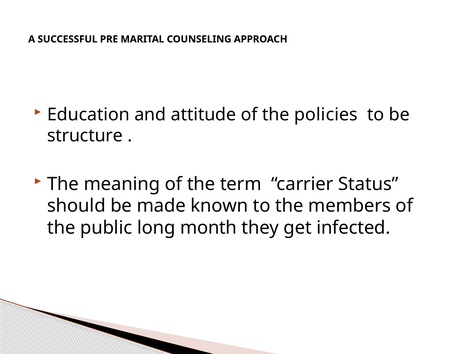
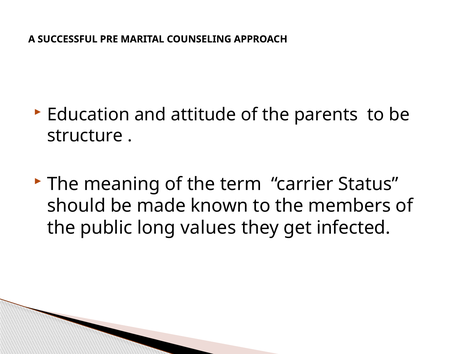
policies: policies -> parents
month: month -> values
